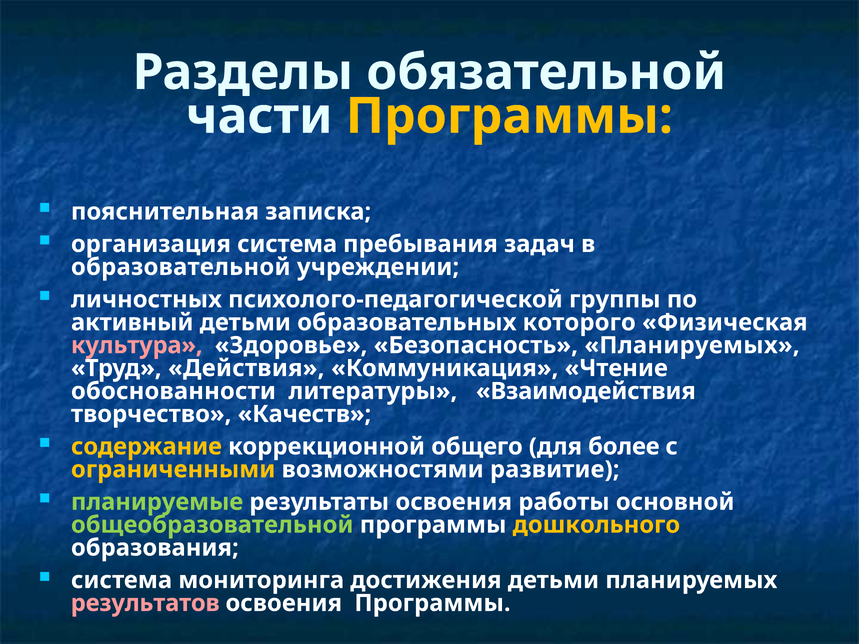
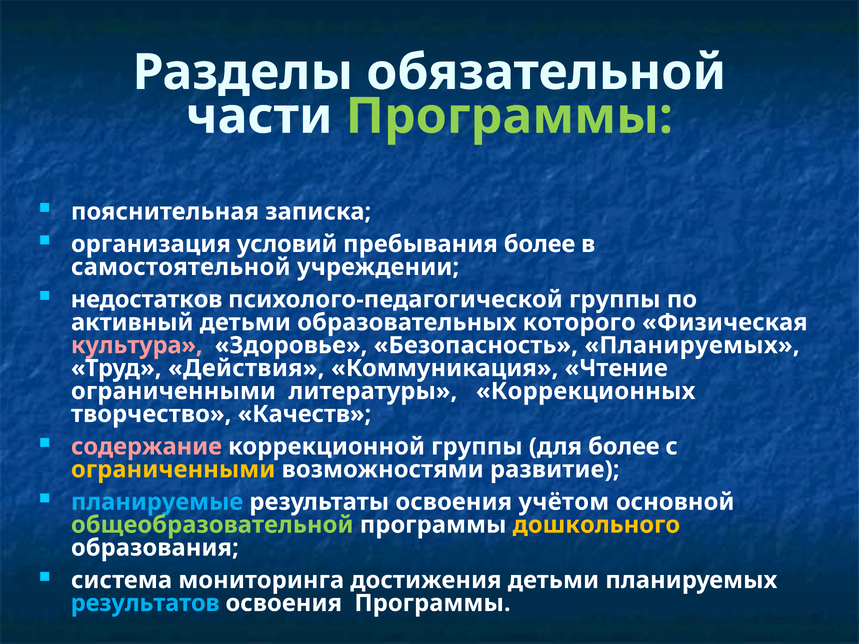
Программы at (509, 116) colour: yellow -> light green
организация система: система -> условий
пребывания задач: задач -> более
образовательной: образовательной -> самостоятельной
личностных: личностных -> недостатков
обоснованности at (173, 391): обоснованности -> ограниченными
Взаимодействия: Взаимодействия -> Коррекционных
содержание colour: yellow -> pink
коррекционной общего: общего -> группы
планируемые colour: light green -> light blue
работы: работы -> учётом
результатов colour: pink -> light blue
